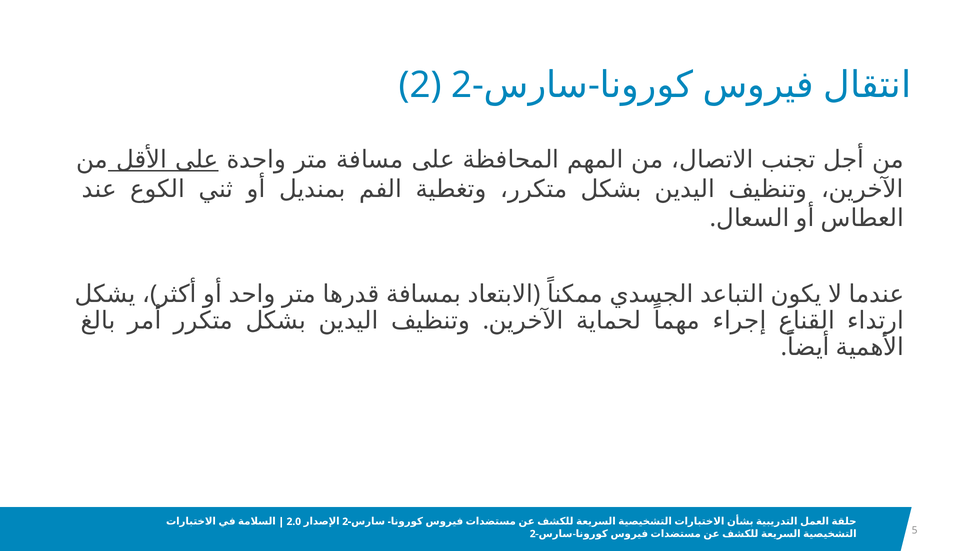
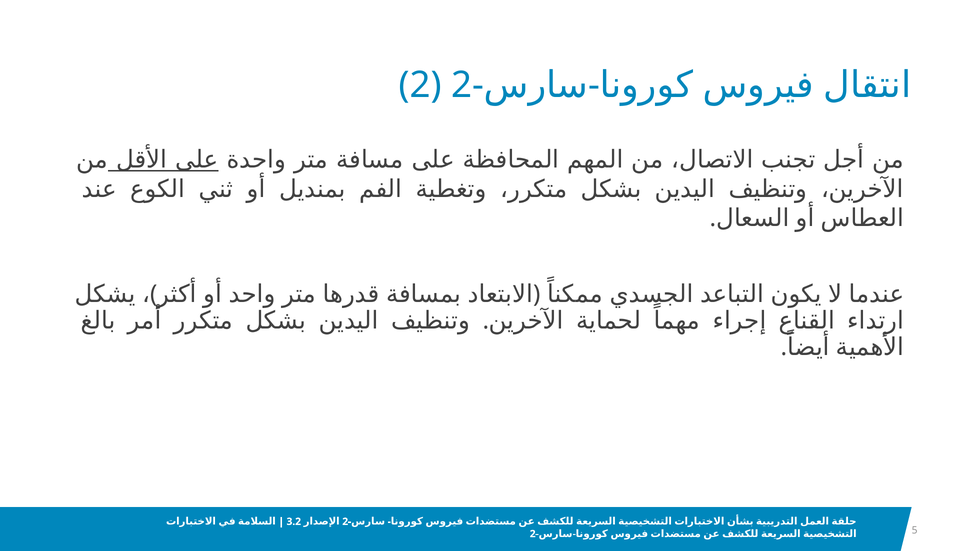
2.0: 2.0 -> 3.2
